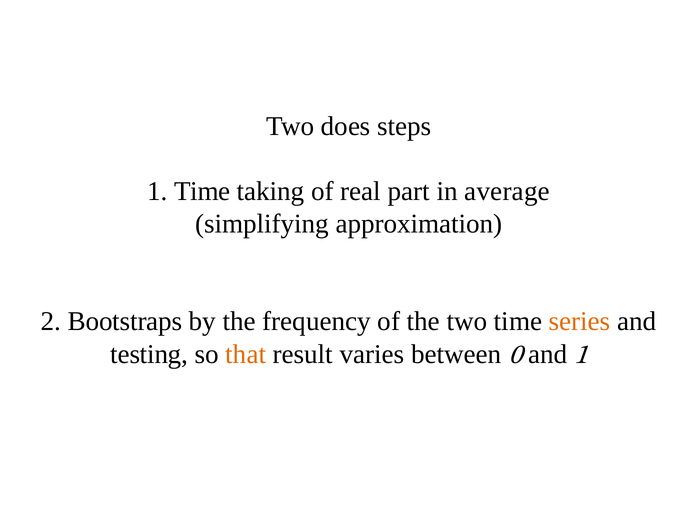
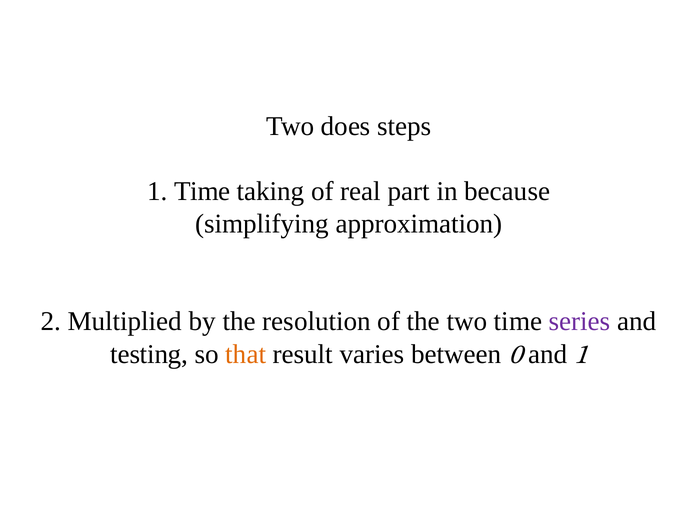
average: average -> because
Bootstraps: Bootstraps -> Multiplied
frequency: frequency -> resolution
series colour: orange -> purple
